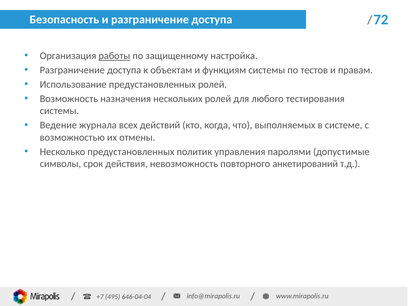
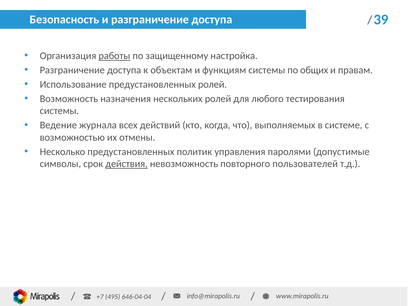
72: 72 -> 39
тестов: тестов -> общих
действия underline: none -> present
анкетирований: анкетирований -> пользователей
